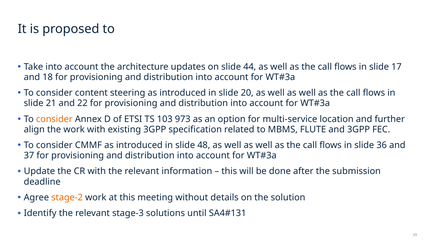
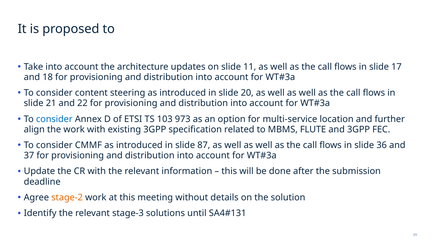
44: 44 -> 11
consider at (54, 119) colour: orange -> blue
48: 48 -> 87
